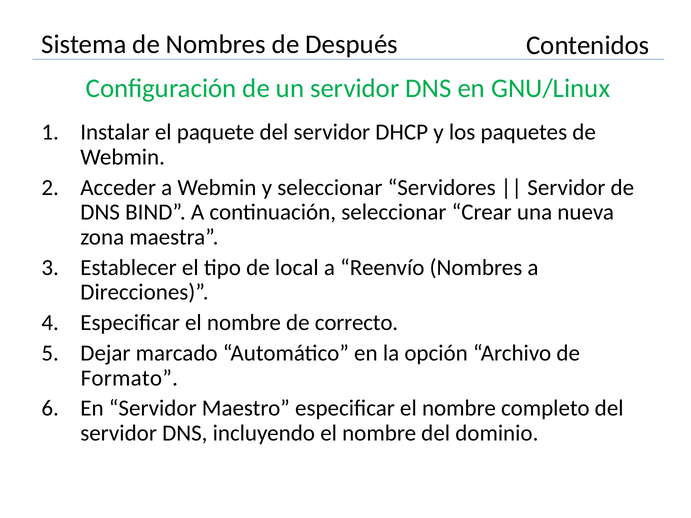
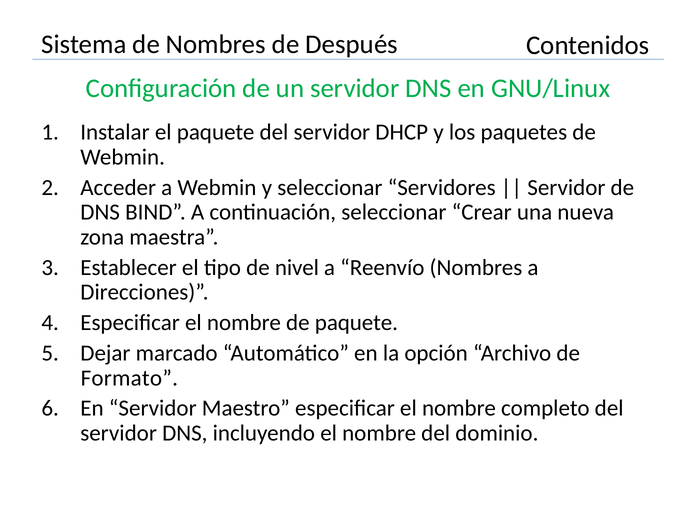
local: local -> nivel
de correcto: correcto -> paquete
